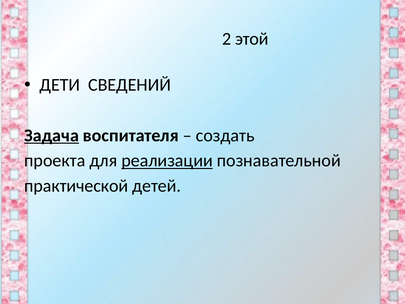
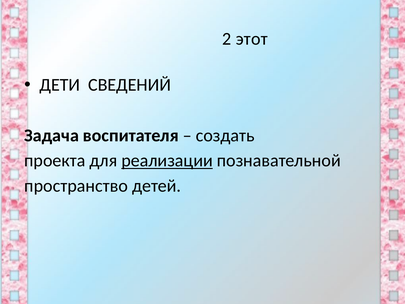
этой: этой -> этот
Задача underline: present -> none
практической: практической -> пространство
